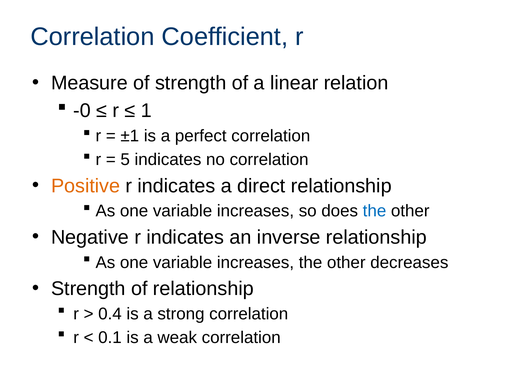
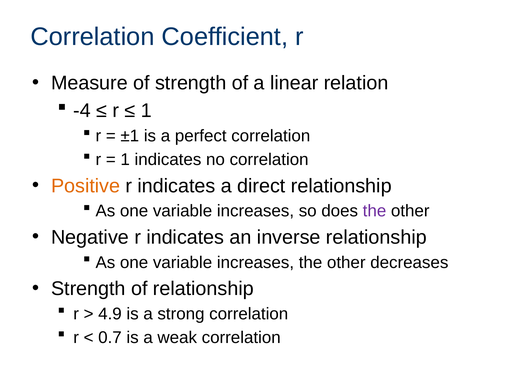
-0: -0 -> -4
5 at (125, 160): 5 -> 1
the at (375, 211) colour: blue -> purple
0.4: 0.4 -> 4.9
0.1: 0.1 -> 0.7
